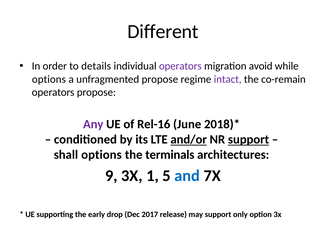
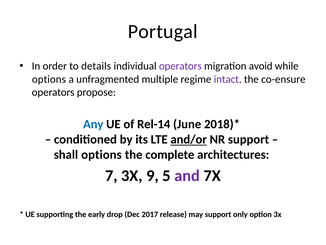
Different: Different -> Portugal
unfragmented propose: propose -> multiple
co-remain: co-remain -> co-ensure
Any colour: purple -> blue
Rel-16: Rel-16 -> Rel-14
support at (249, 139) underline: present -> none
terminals: terminals -> complete
9: 9 -> 7
1: 1 -> 9
and colour: blue -> purple
